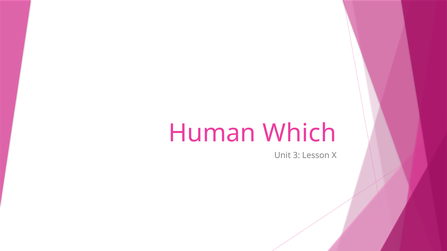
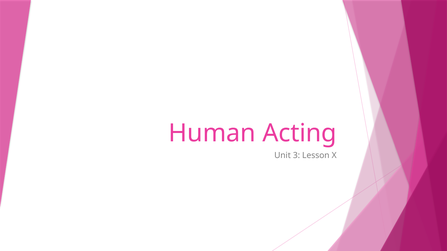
Which: Which -> Acting
